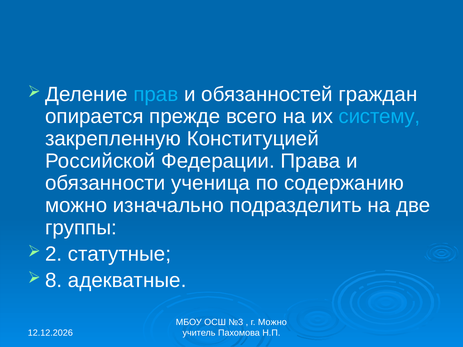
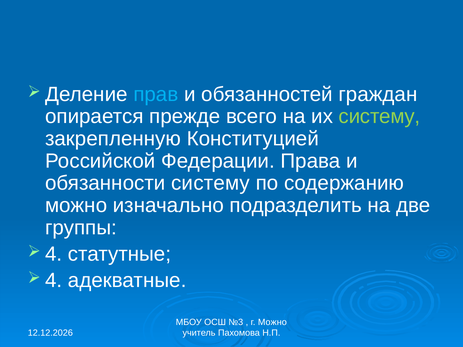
систему at (379, 117) colour: light blue -> light green
обязанности ученица: ученица -> систему
2 at (54, 254): 2 -> 4
8 at (54, 280): 8 -> 4
